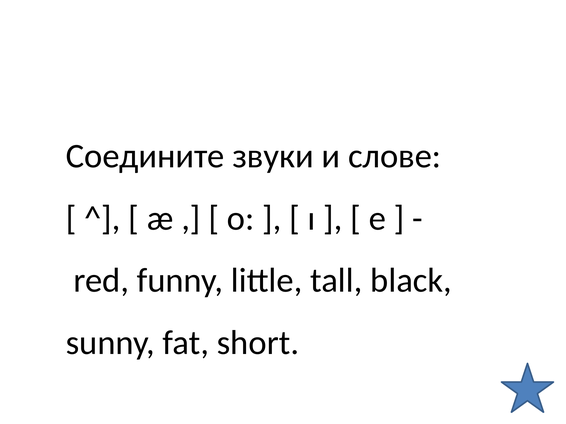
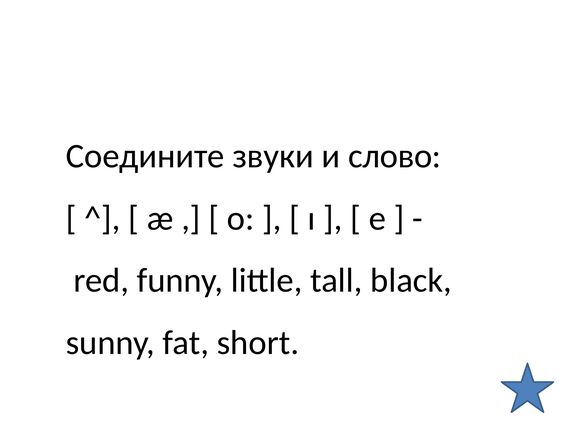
слове: слове -> слово
